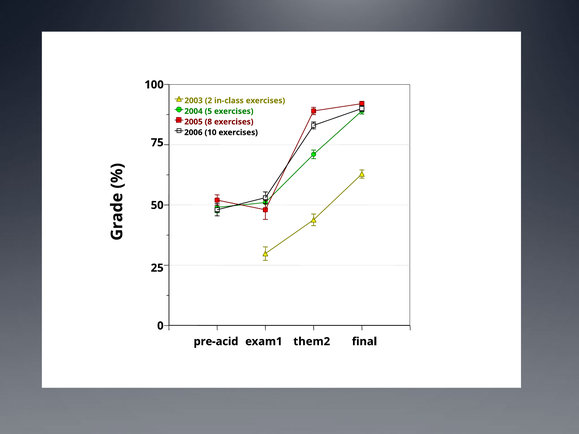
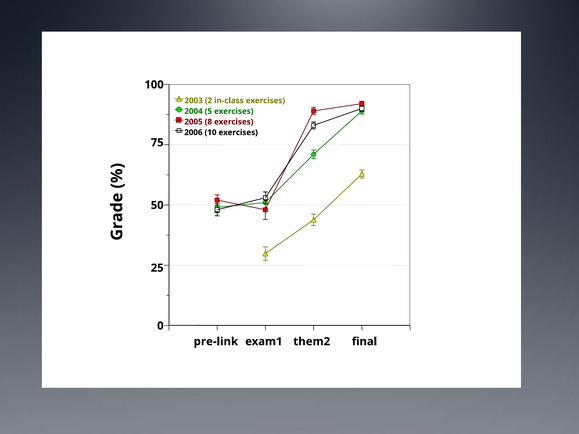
pre-acid: pre-acid -> pre-link
